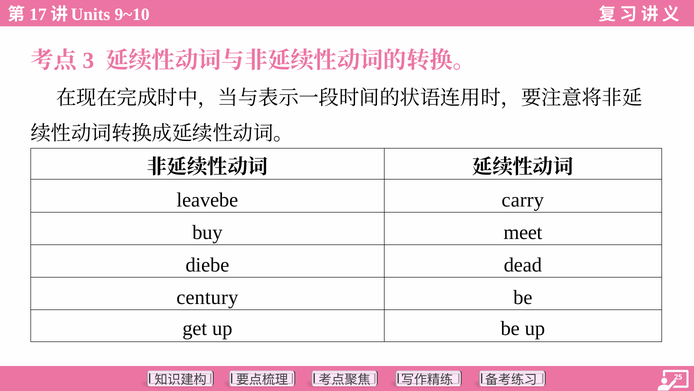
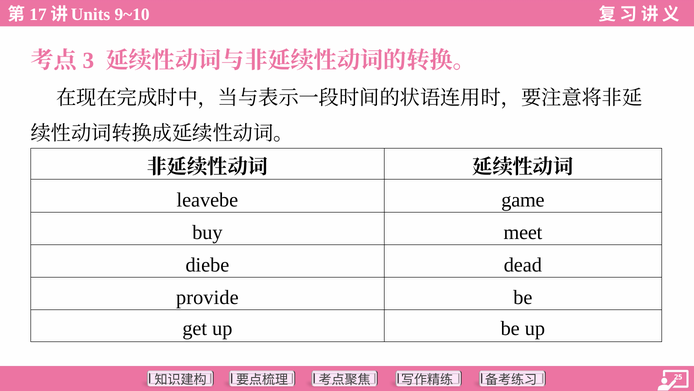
carry: carry -> game
century: century -> provide
